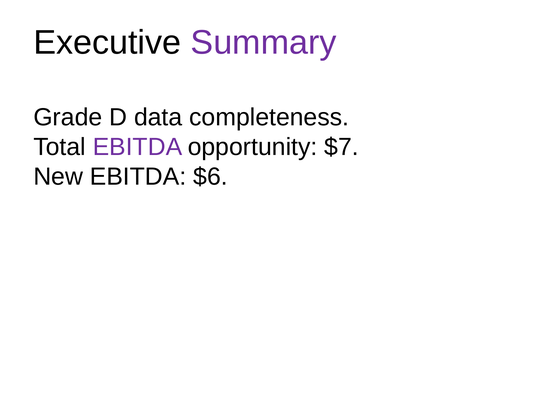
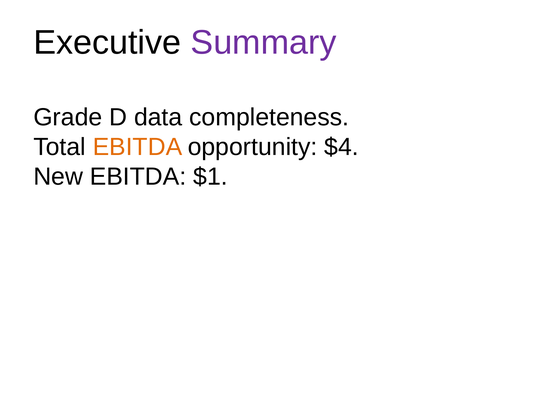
EBITDA at (137, 147) colour: purple -> orange
$7: $7 -> $4
$6: $6 -> $1
